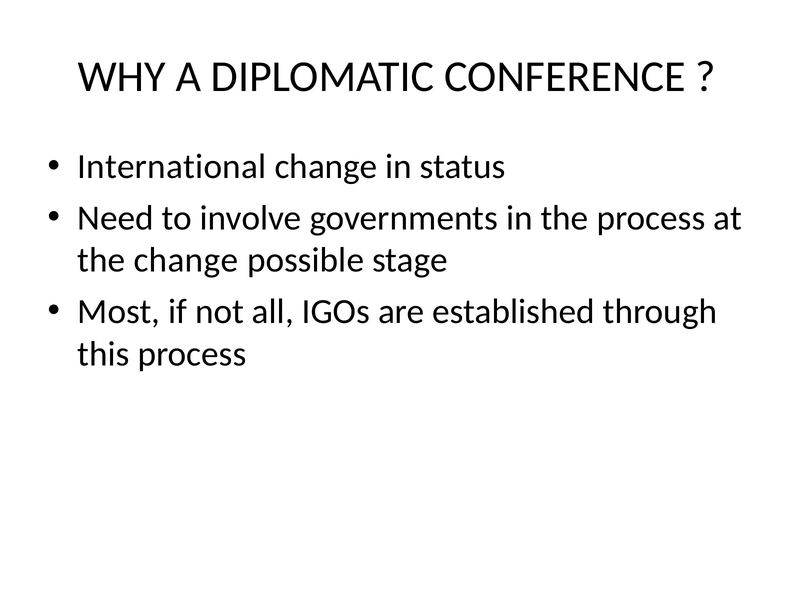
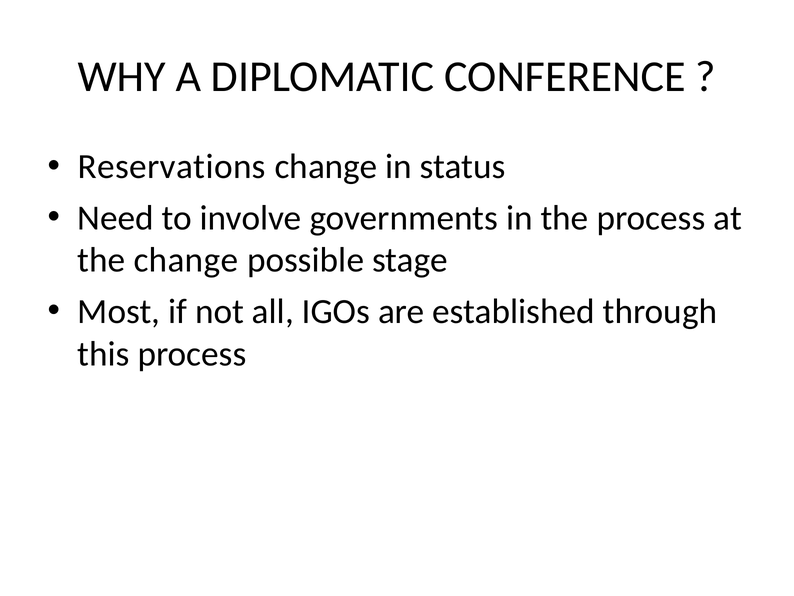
International: International -> Reservations
